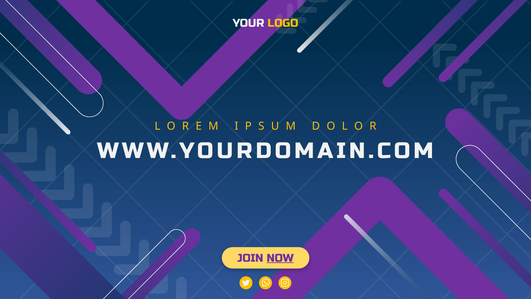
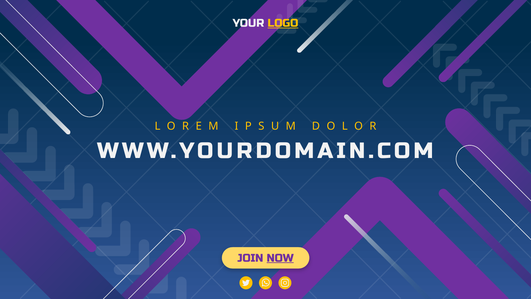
LOGO underline: none -> present
